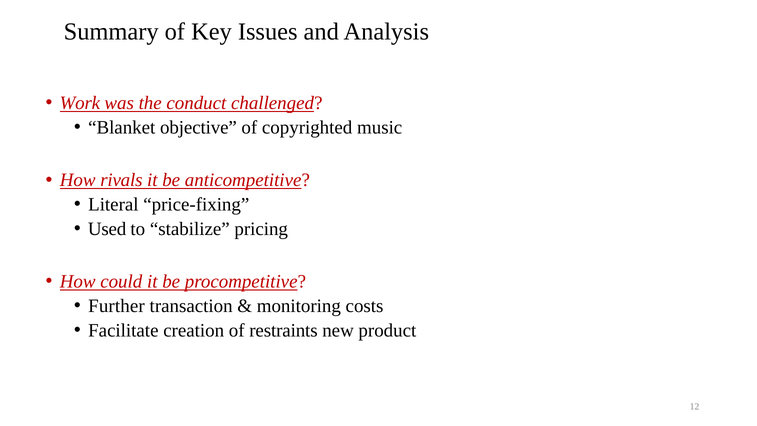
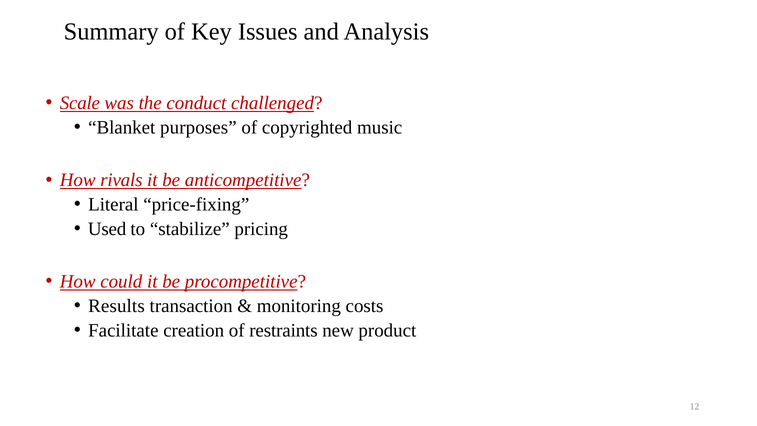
Work: Work -> Scale
objective: objective -> purposes
Further: Further -> Results
